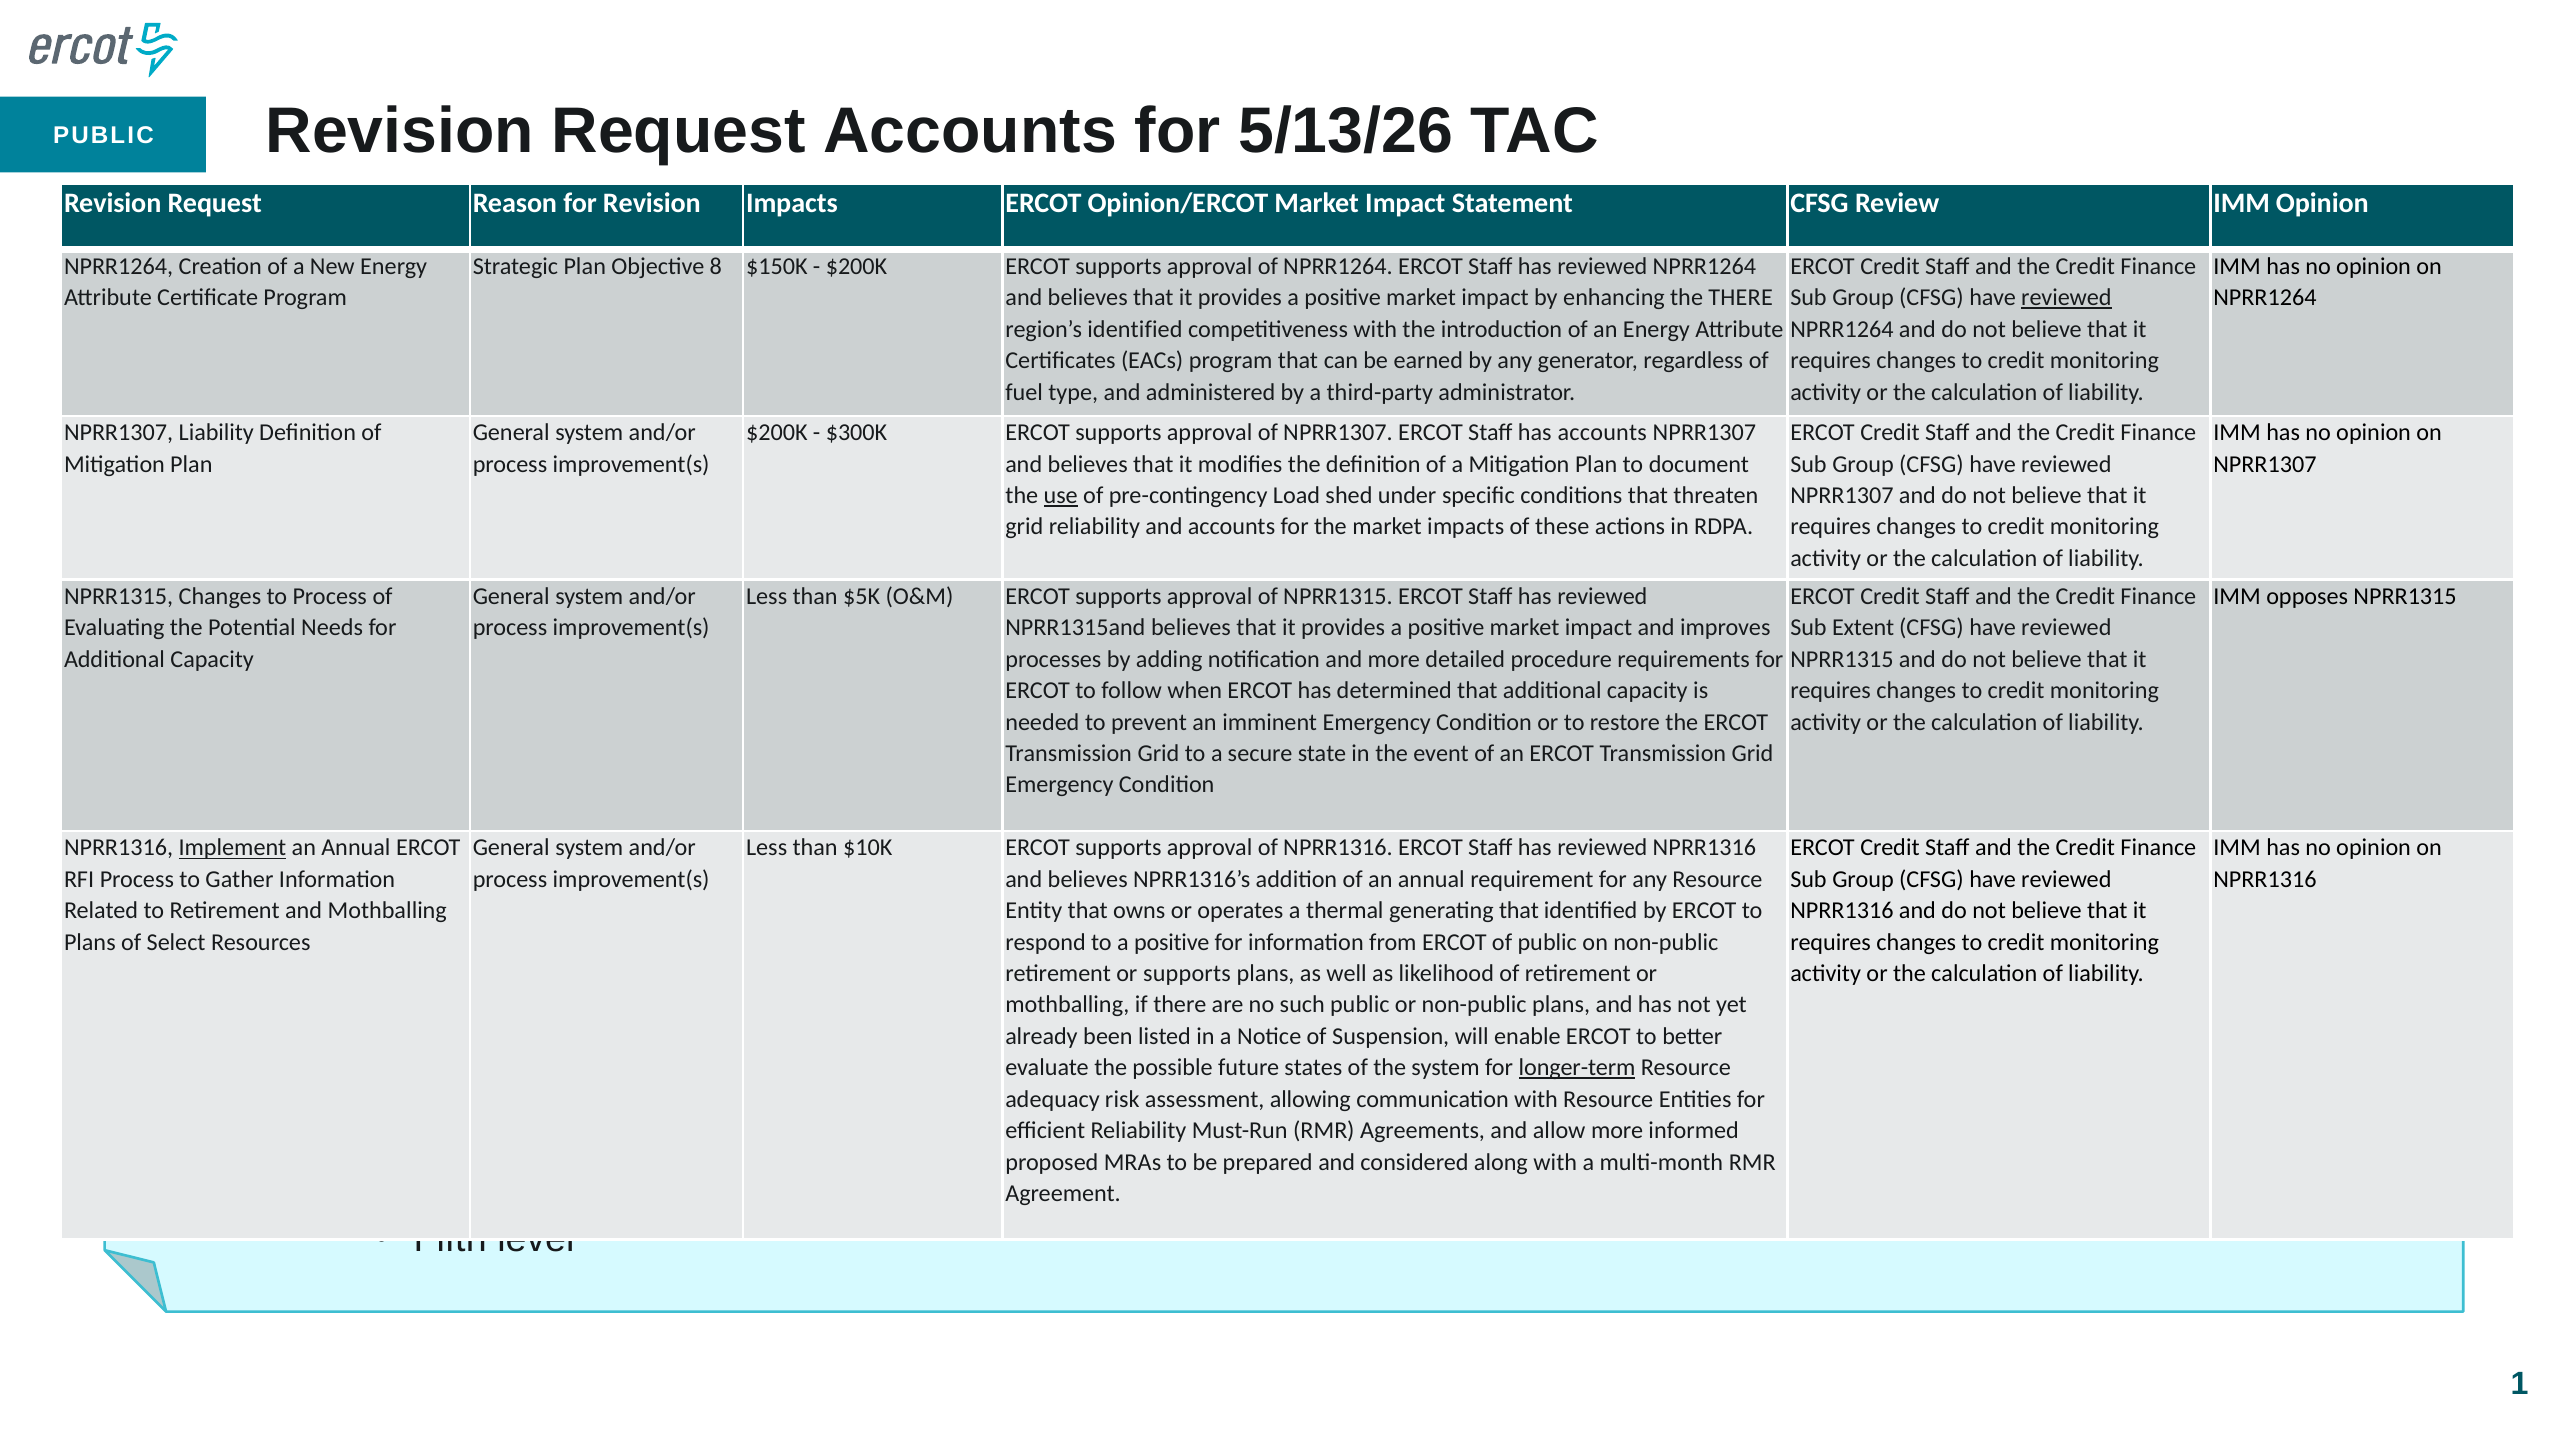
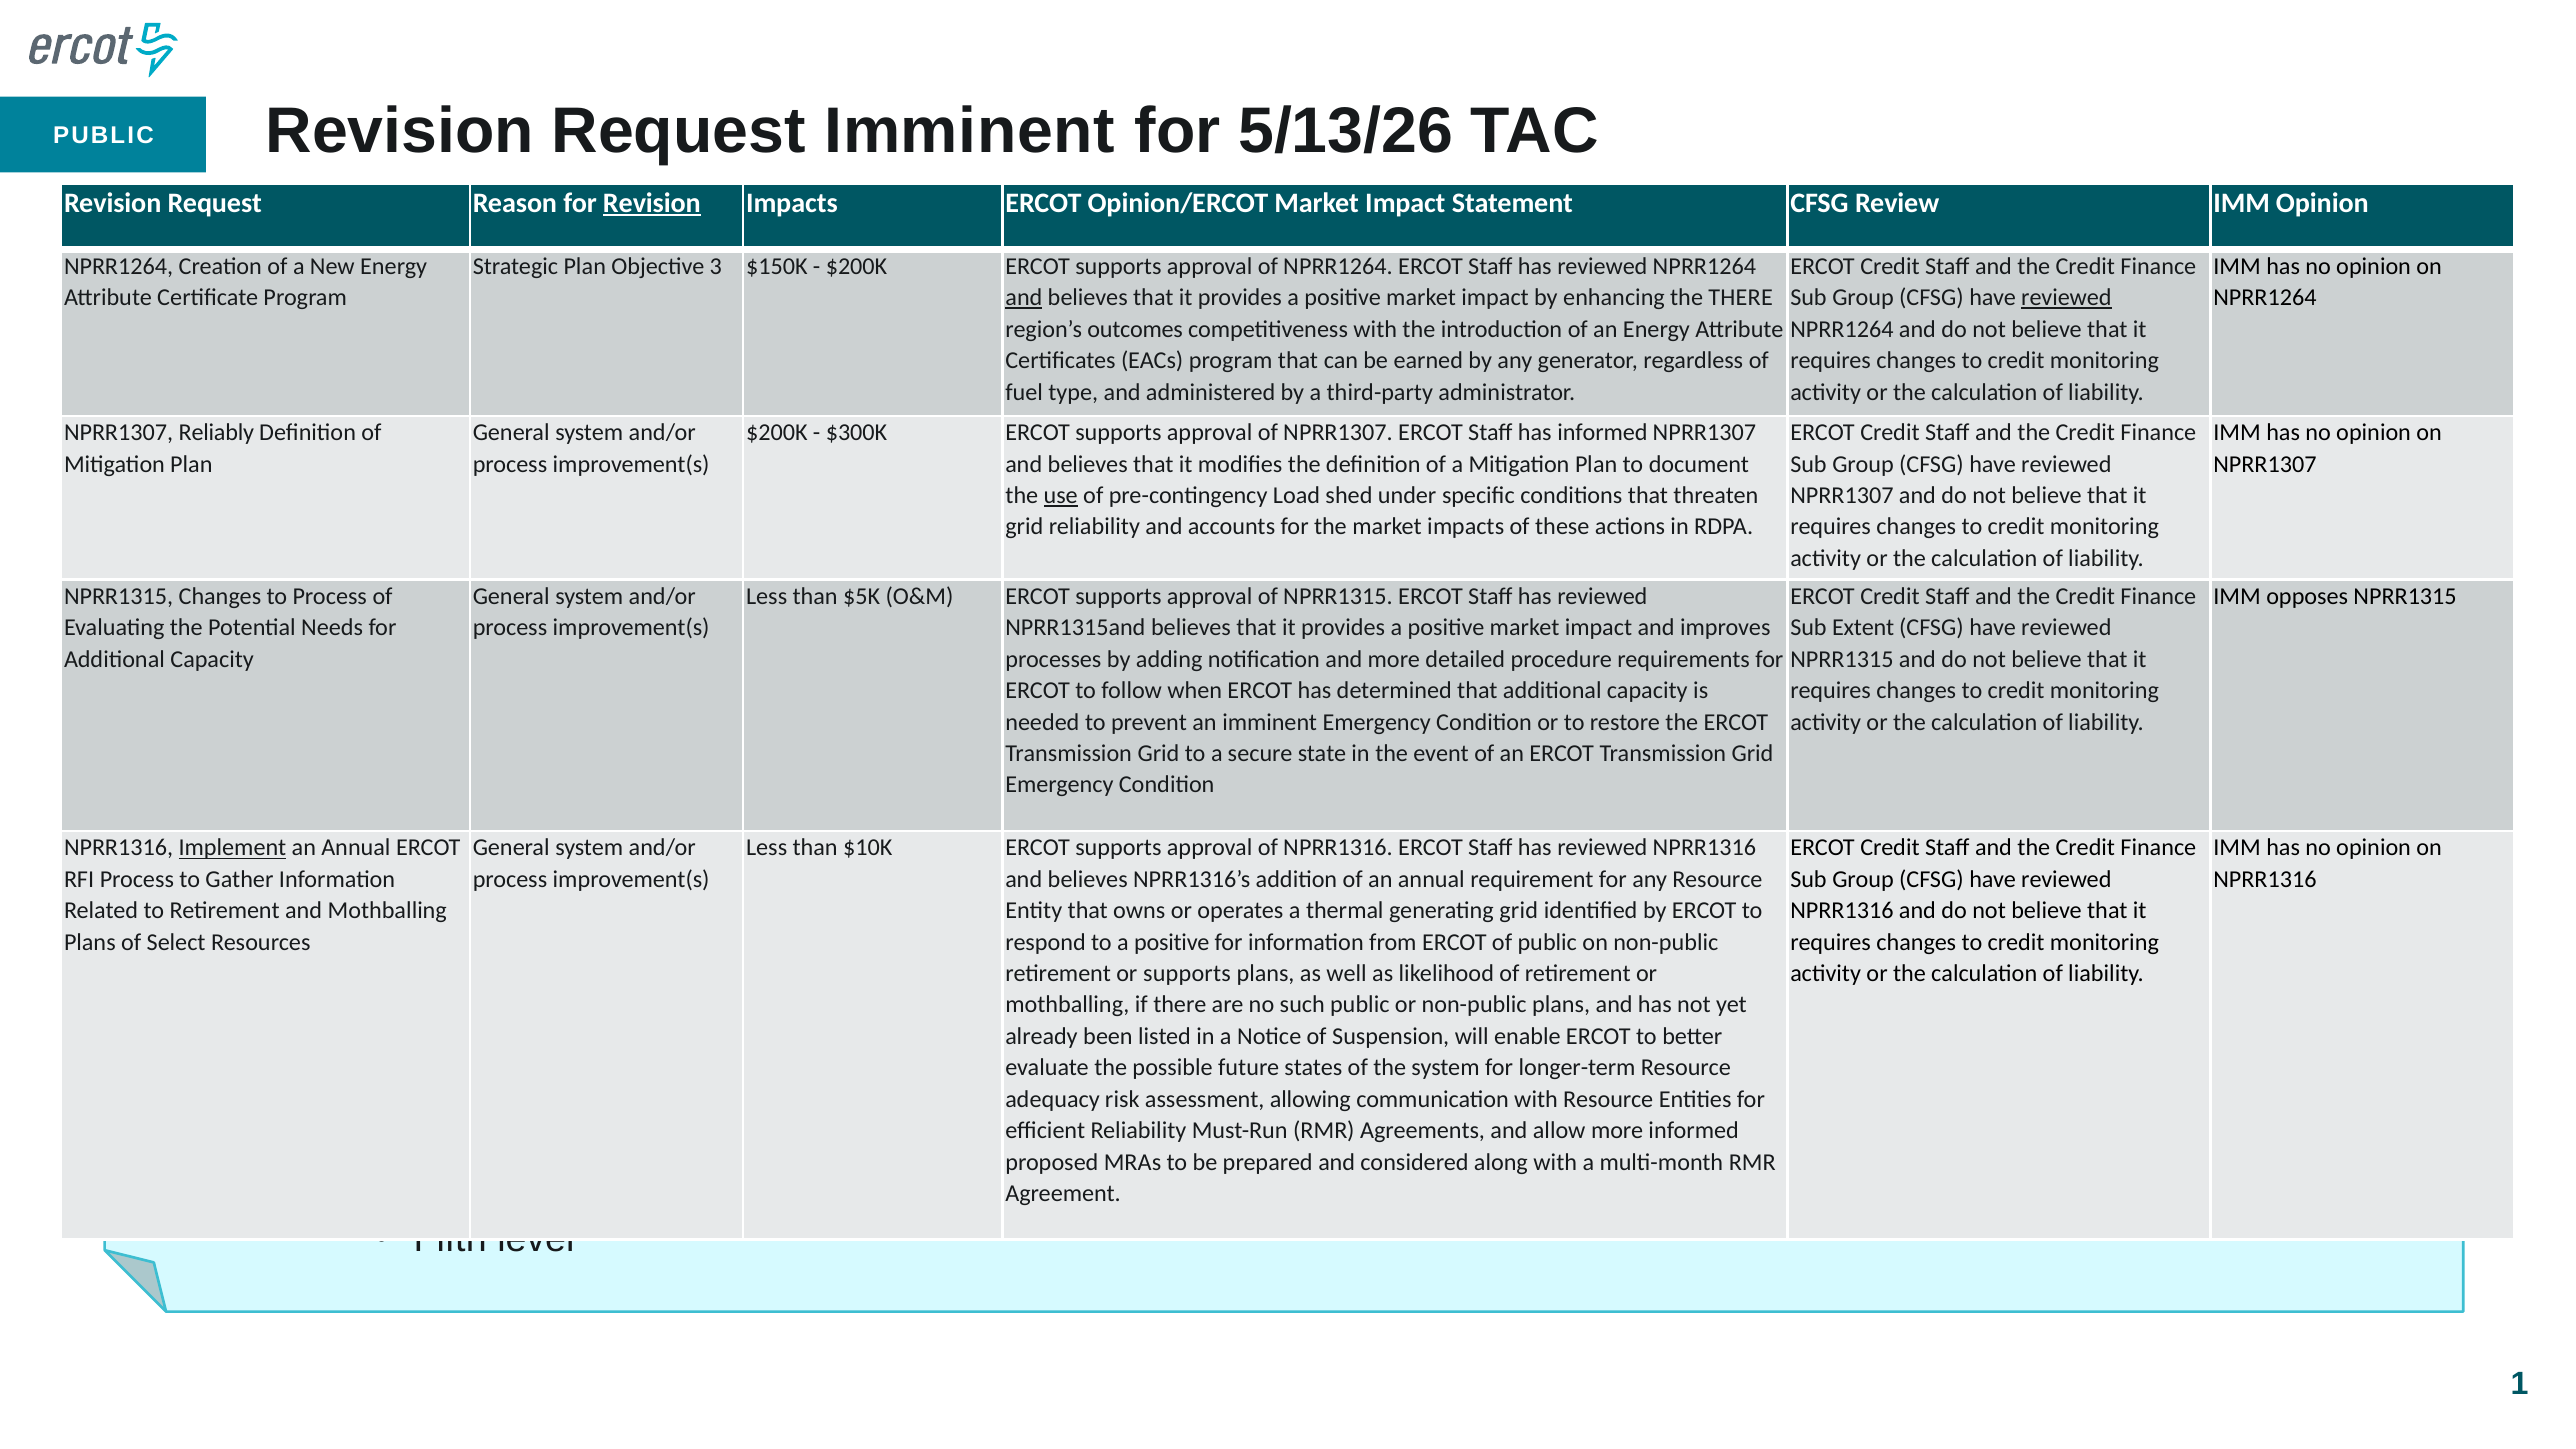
Request Accounts: Accounts -> Imminent
Revision at (652, 203) underline: none -> present
8: 8 -> 3
and at (1024, 298) underline: none -> present
region’s identified: identified -> outcomes
NPRR1307 Liability: Liability -> Reliably
has accounts: accounts -> informed
generating that: that -> grid
longer-term underline: present -> none
